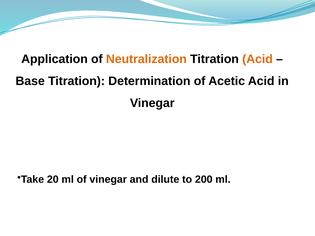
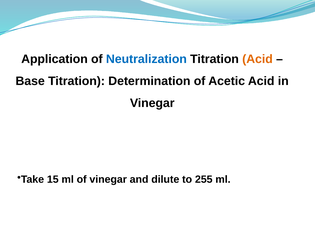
Neutralization colour: orange -> blue
20: 20 -> 15
200: 200 -> 255
